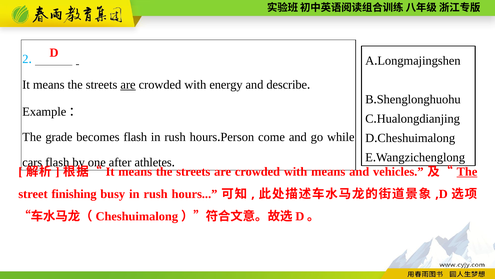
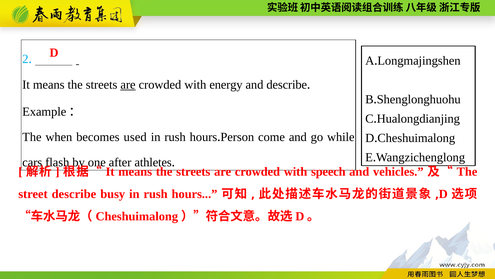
grade: grade -> when
becomes flash: flash -> used
with means: means -> speech
The at (467, 171) underline: present -> none
street finishing: finishing -> describe
